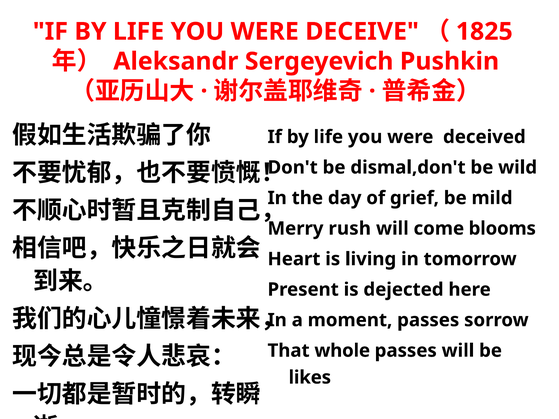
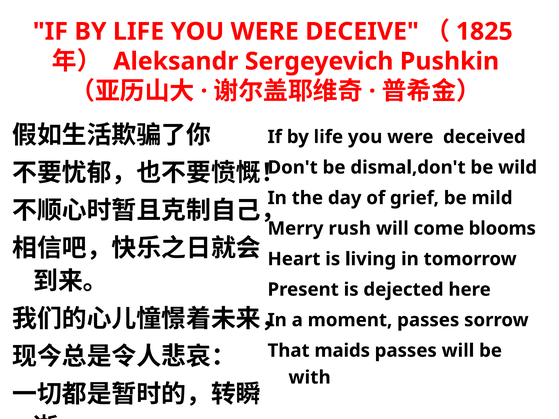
whole: whole -> maids
likes: likes -> with
